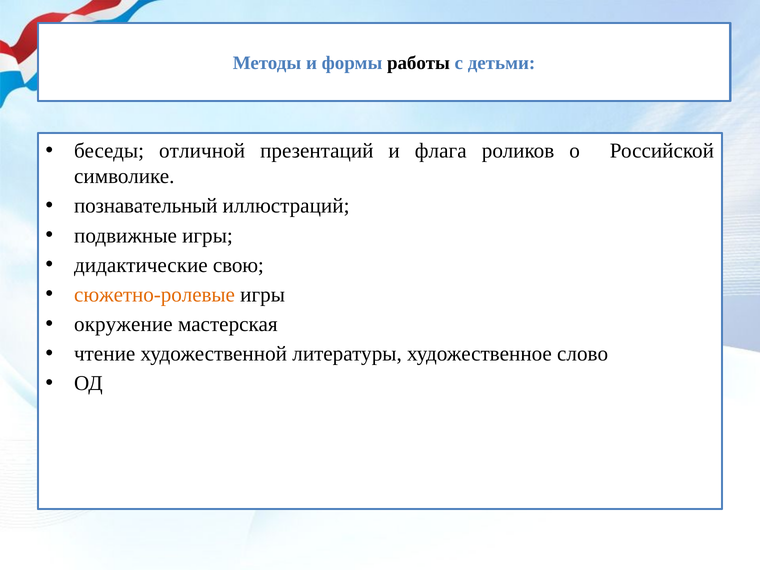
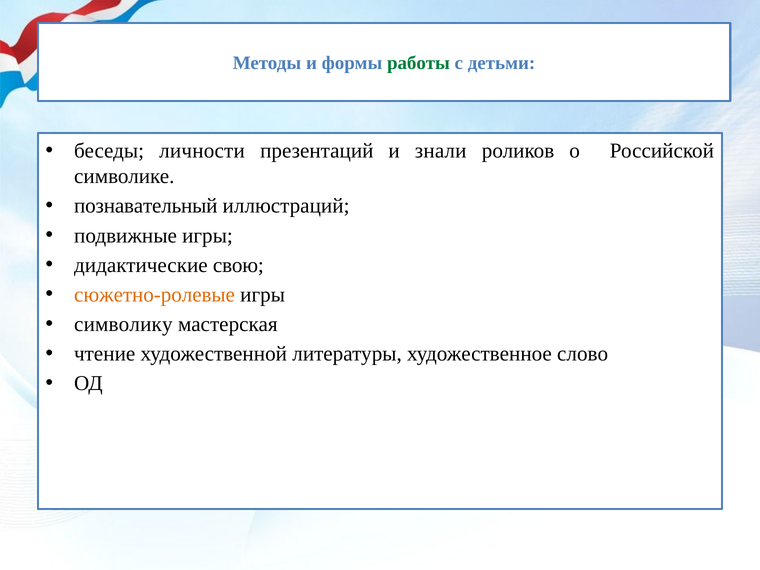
работы colour: black -> green
отличной: отличной -> личности
флага: флага -> знали
окружение: окружение -> символику
